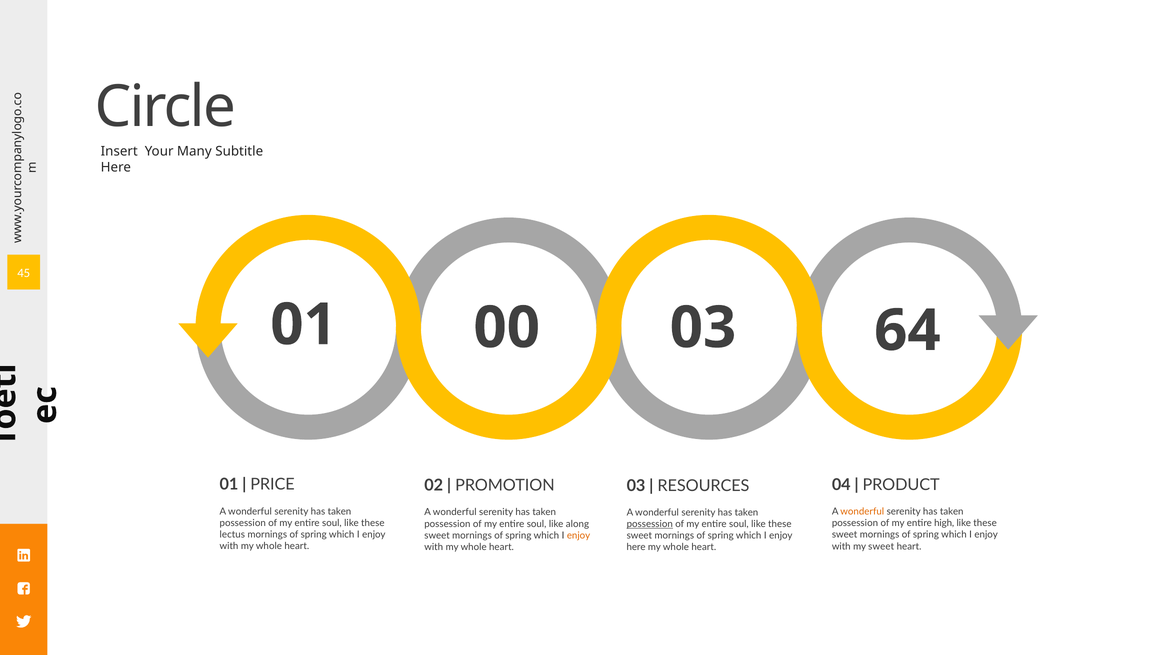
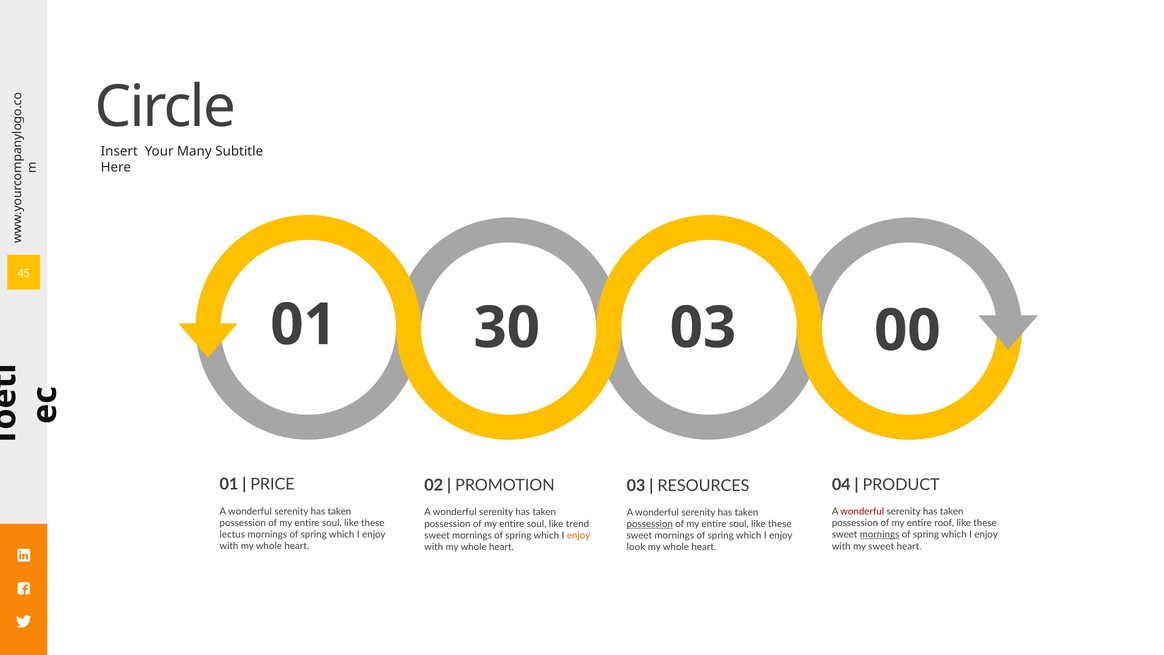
00: 00 -> 30
64: 64 -> 00
wonderful at (862, 511) colour: orange -> red
high: high -> roof
along: along -> trend
mornings at (880, 534) underline: none -> present
here at (636, 547): here -> look
